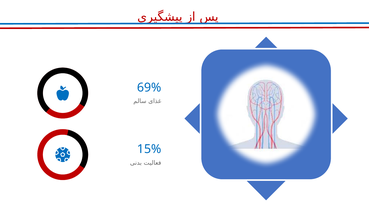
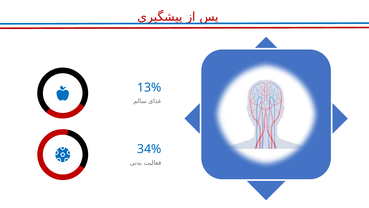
69%: 69% -> 13%
15%: 15% -> 34%
